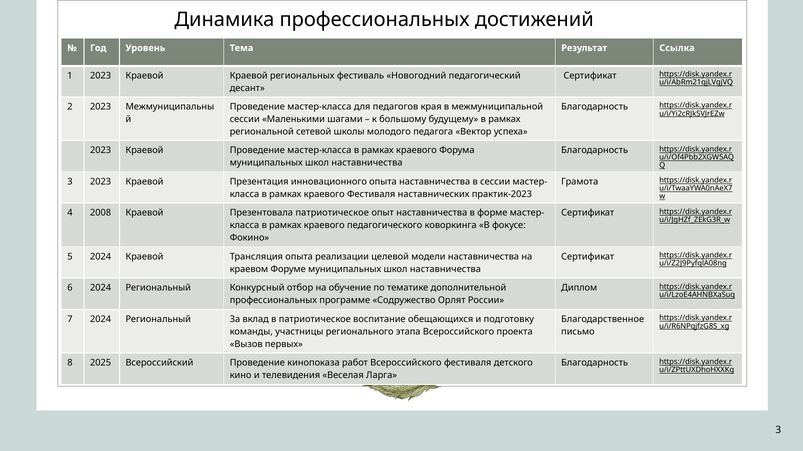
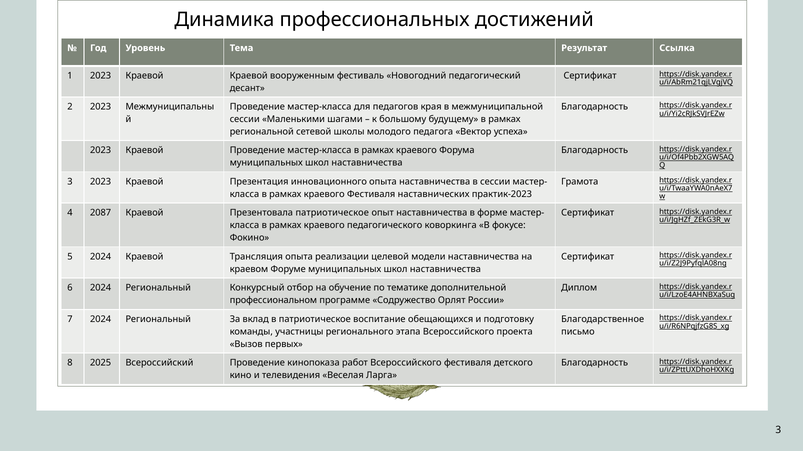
региональных: региональных -> вооруженным
2008: 2008 -> 2087
профессиональных at (273, 301): профессиональных -> профессиональном
